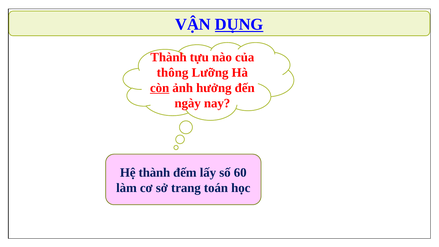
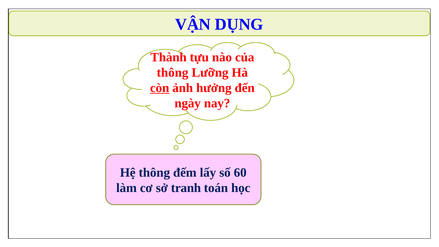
DỤNG underline: present -> none
Hệ thành: thành -> thông
trang: trang -> tranh
